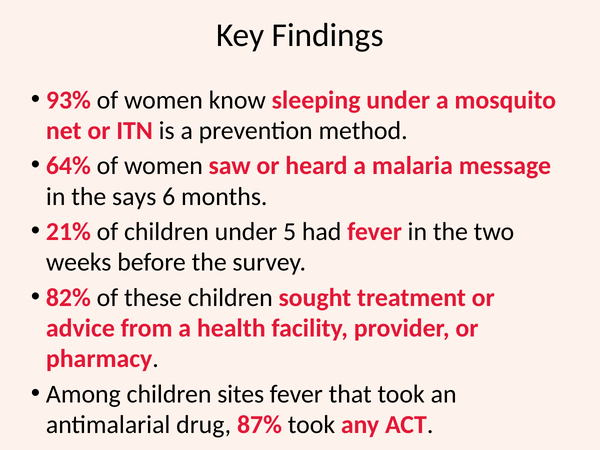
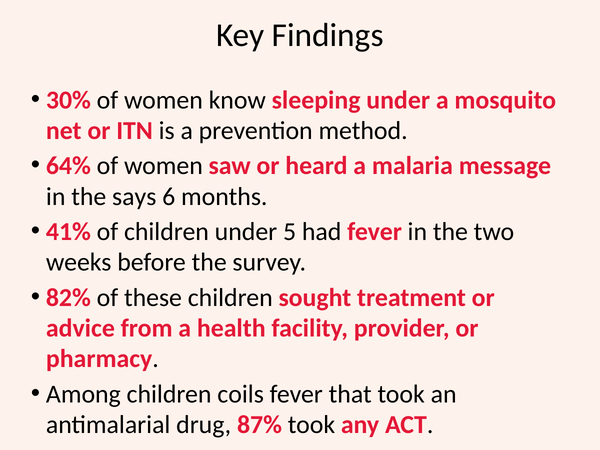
93%: 93% -> 30%
21%: 21% -> 41%
sites: sites -> coils
